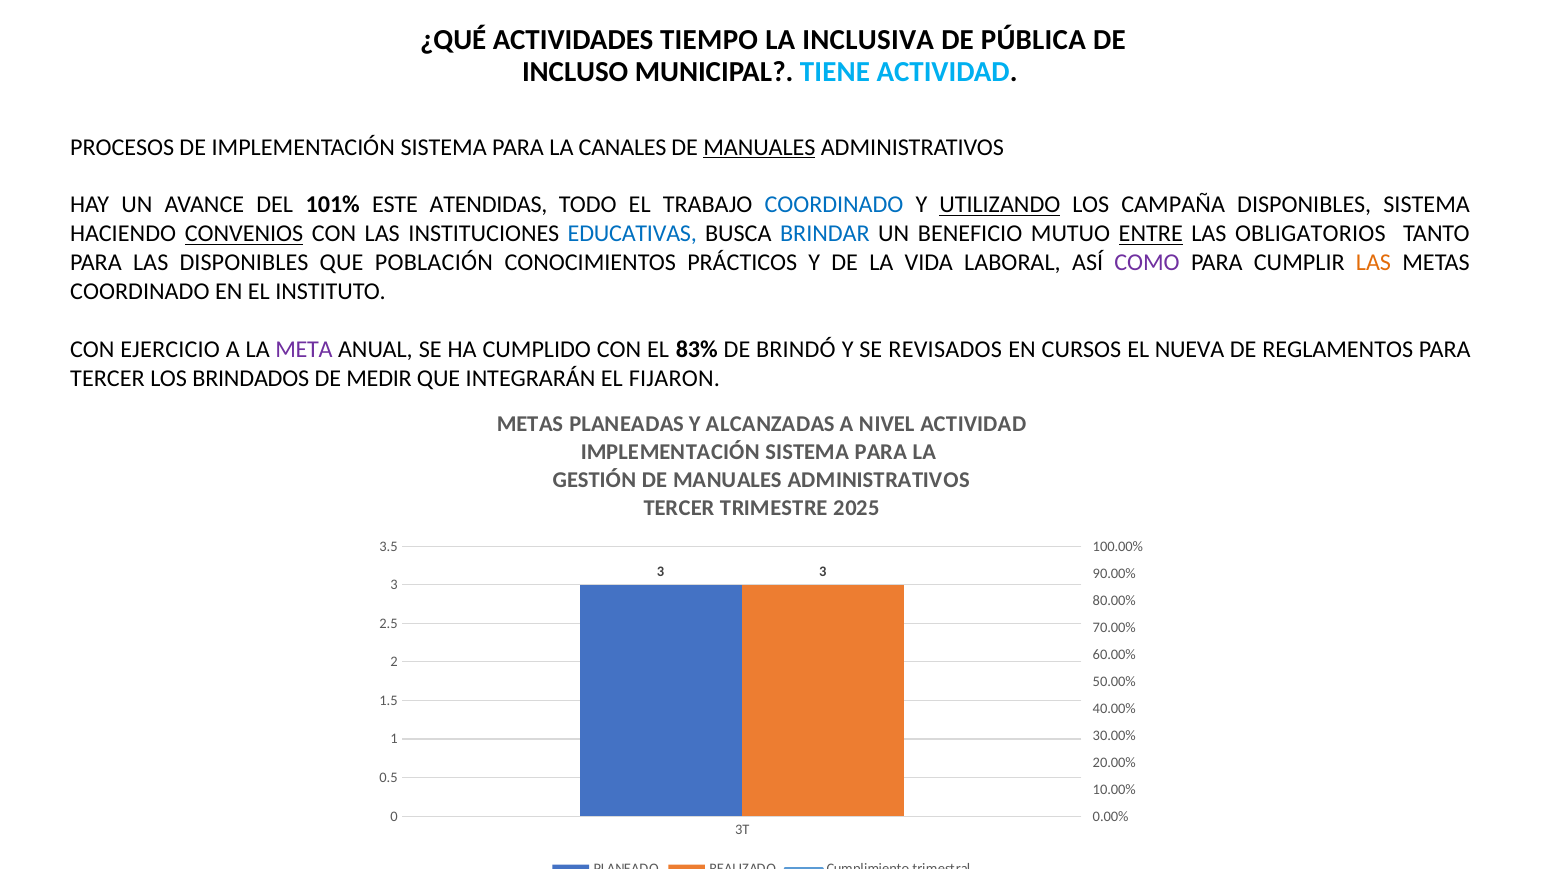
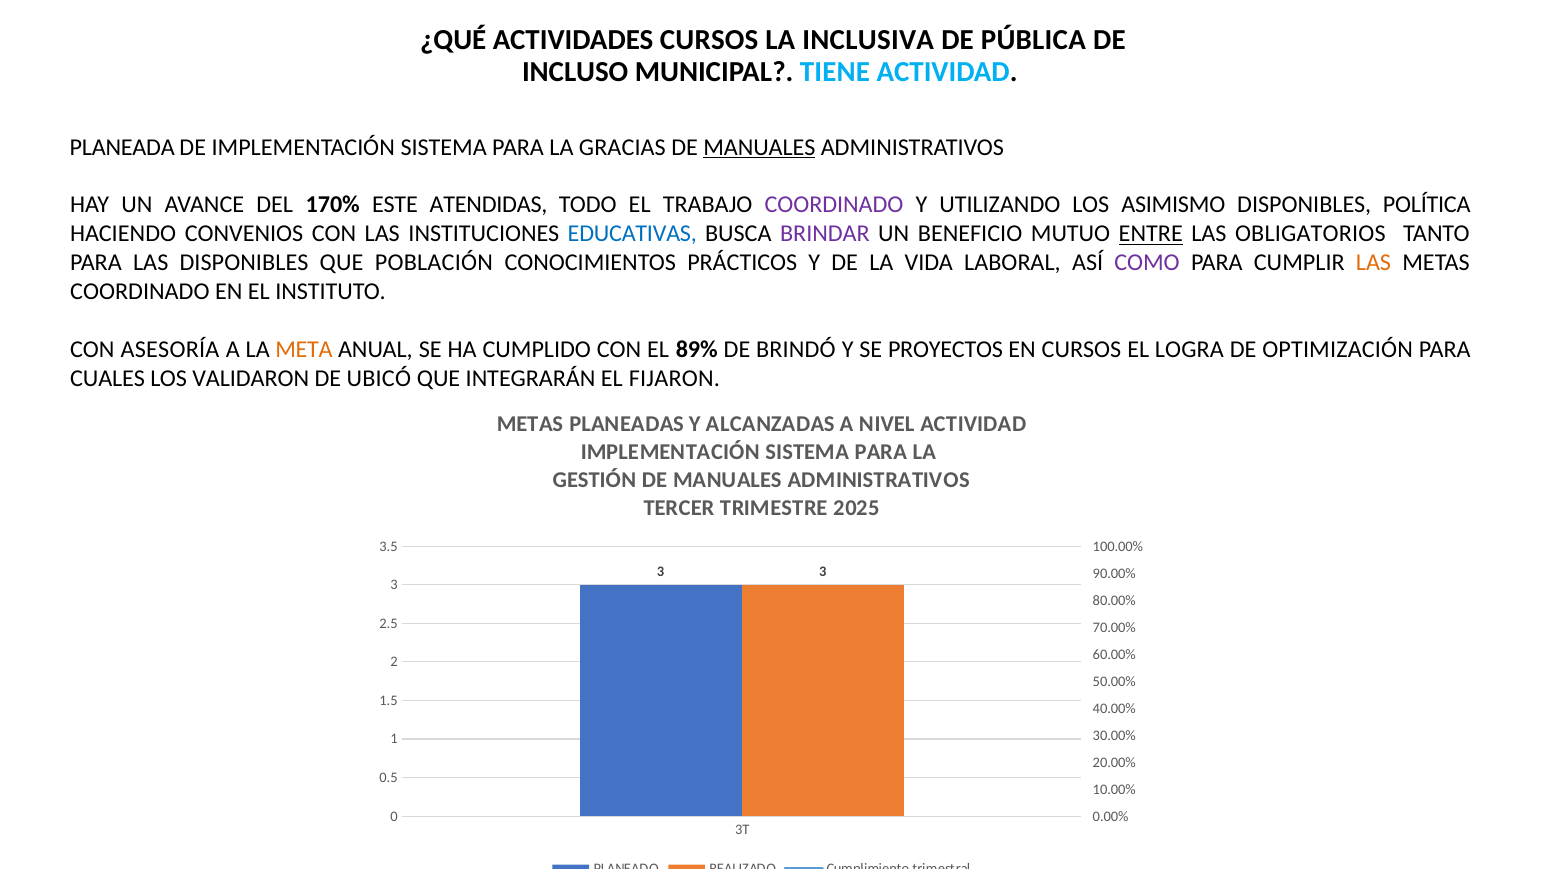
ACTIVIDADES TIEMPO: TIEMPO -> CURSOS
PROCESOS: PROCESOS -> PLANEADA
CANALES: CANALES -> GRACIAS
101%: 101% -> 170%
COORDINADO at (834, 205) colour: blue -> purple
UTILIZANDO underline: present -> none
CAMPAÑA: CAMPAÑA -> ASIMISMO
DISPONIBLES SISTEMA: SISTEMA -> POLÍTICA
CONVENIOS underline: present -> none
BRINDAR colour: blue -> purple
EJERCICIO: EJERCICIO -> ASESORÍA
META colour: purple -> orange
83%: 83% -> 89%
REVISADOS: REVISADOS -> PROYECTOS
NUEVA: NUEVA -> LOGRA
REGLAMENTOS: REGLAMENTOS -> OPTIMIZACIÓN
TERCER at (107, 379): TERCER -> CUALES
BRINDADOS: BRINDADOS -> VALIDARON
MEDIR: MEDIR -> UBICÓ
